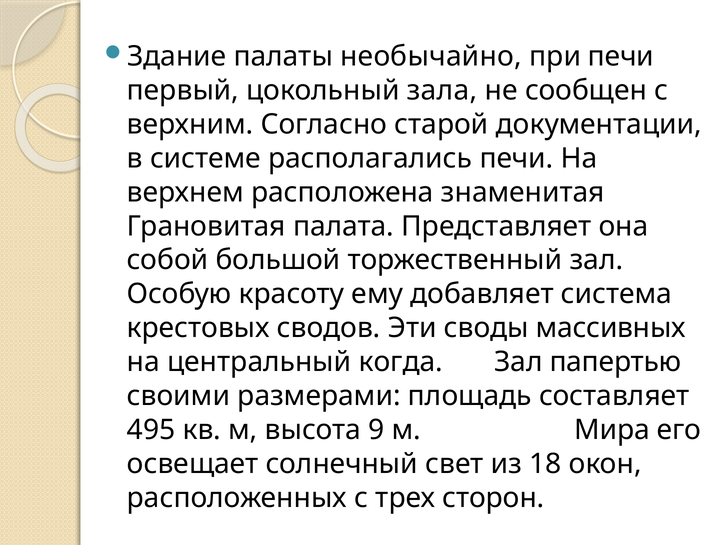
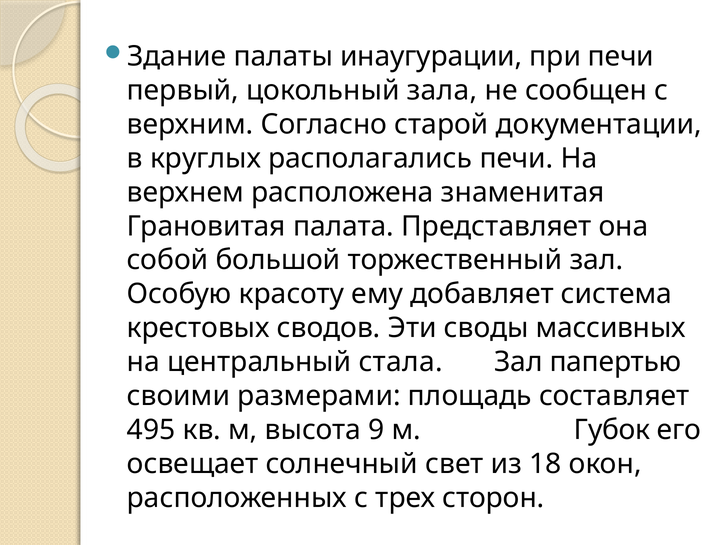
необычайно: необычайно -> инаугурации
системе: системе -> круглых
когда: когда -> стала
Мира: Мира -> Губок
